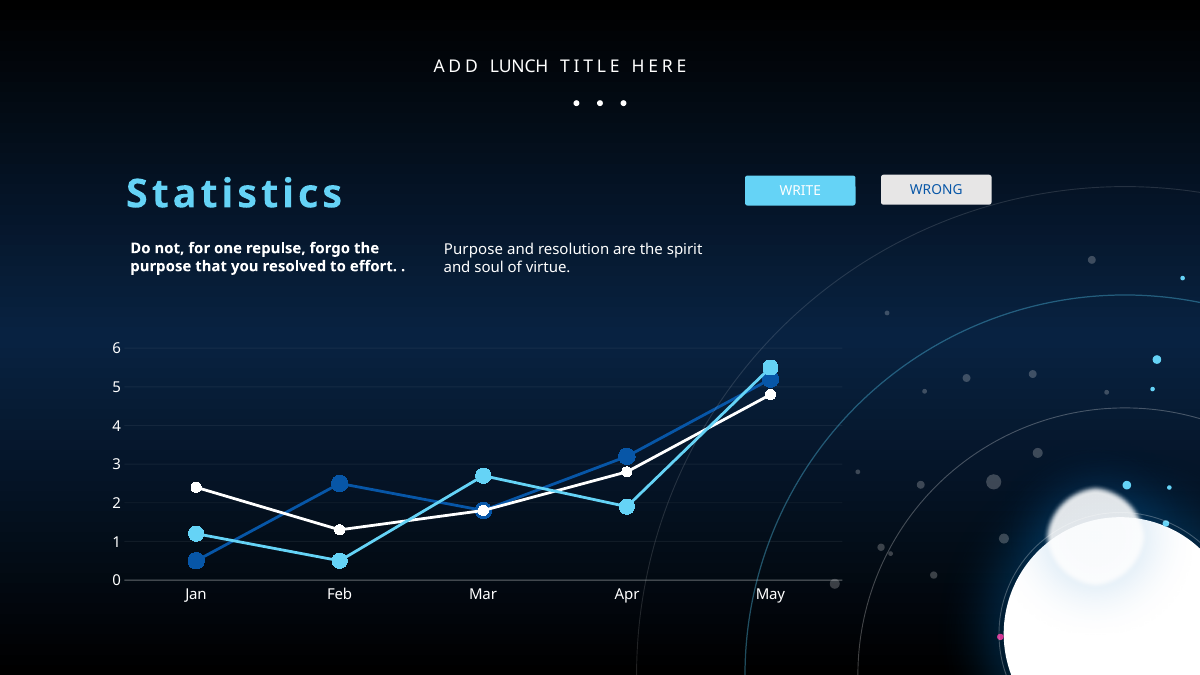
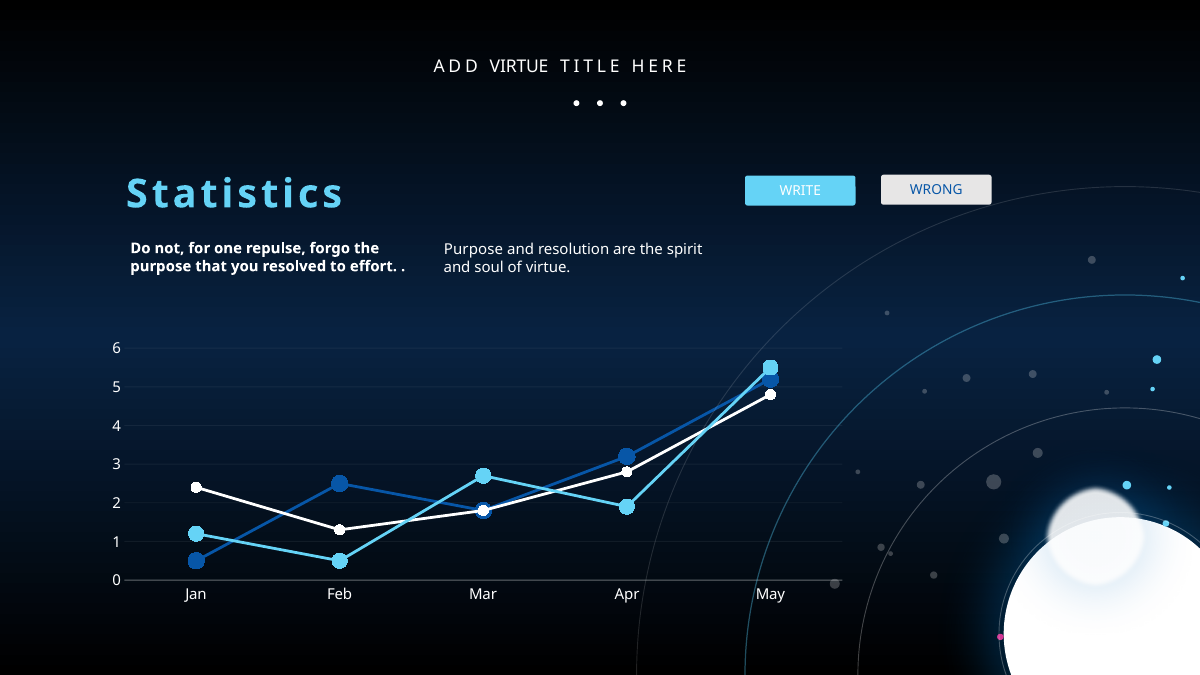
ADD LUNCH: LUNCH -> VIRTUE
